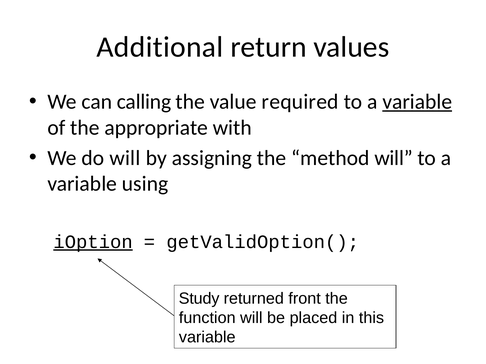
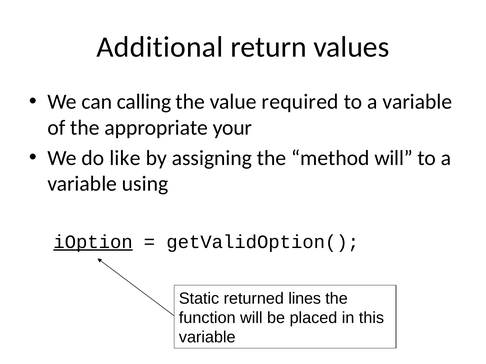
variable at (417, 102) underline: present -> none
with: with -> your
do will: will -> like
Study: Study -> Static
front: front -> lines
